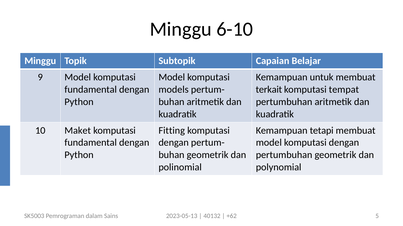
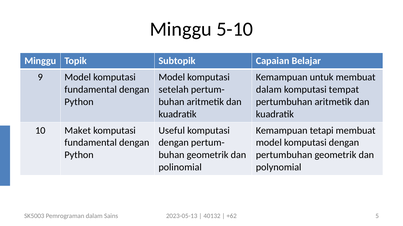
6-10: 6-10 -> 5-10
models: models -> setelah
terkait at (269, 90): terkait -> dalam
Fitting: Fitting -> Useful
